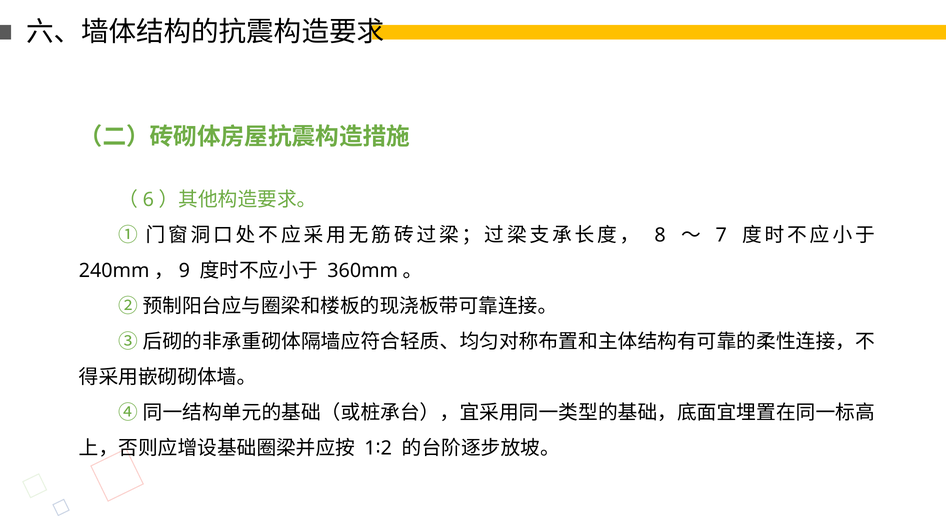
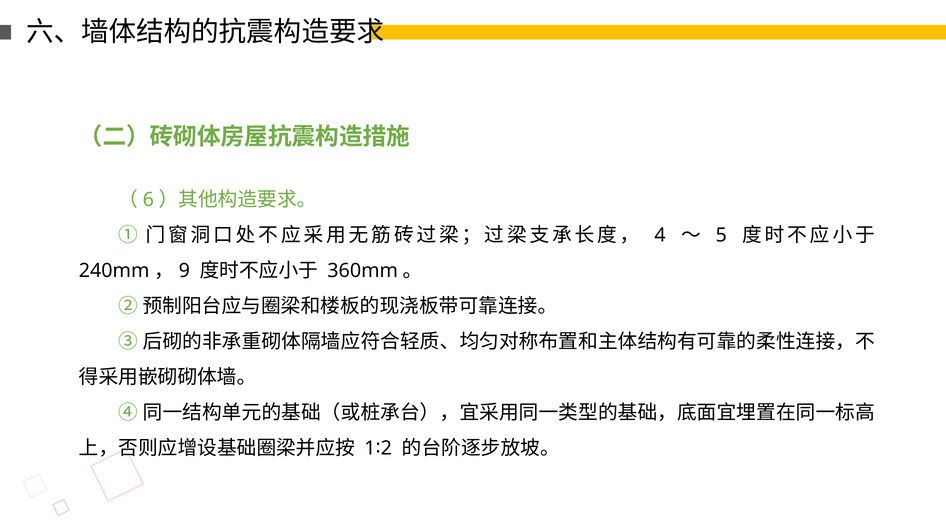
8: 8 -> 4
7: 7 -> 5
